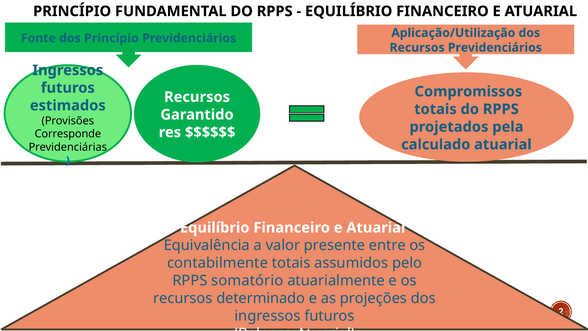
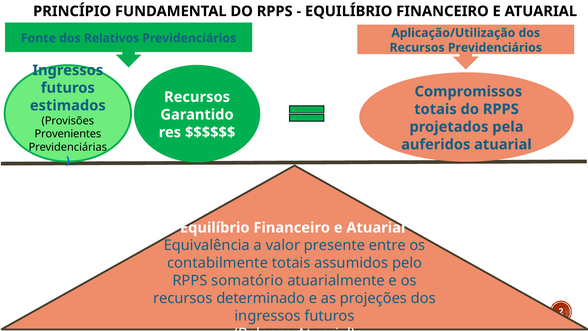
dos Princípio: Princípio -> Relativos
Corresponde: Corresponde -> Provenientes
calculado: calculado -> auferidos
